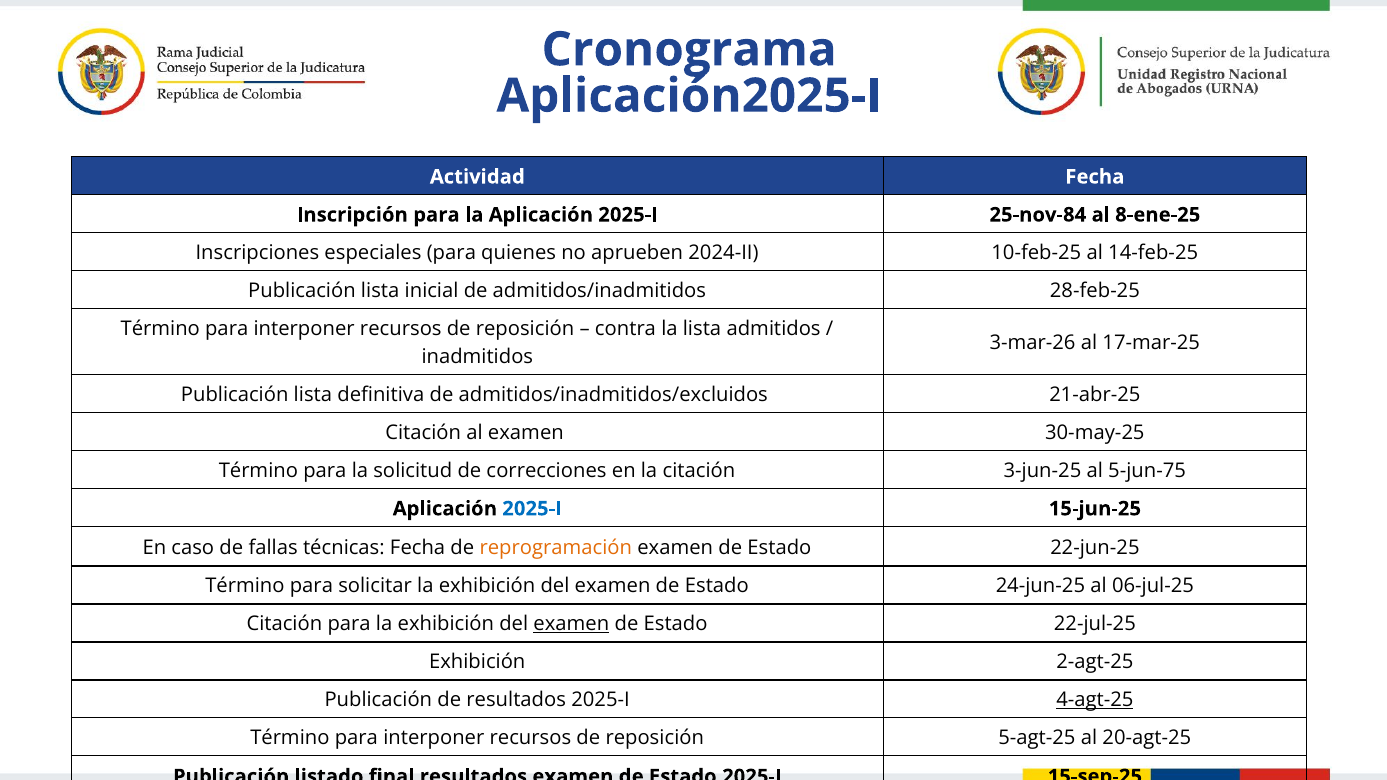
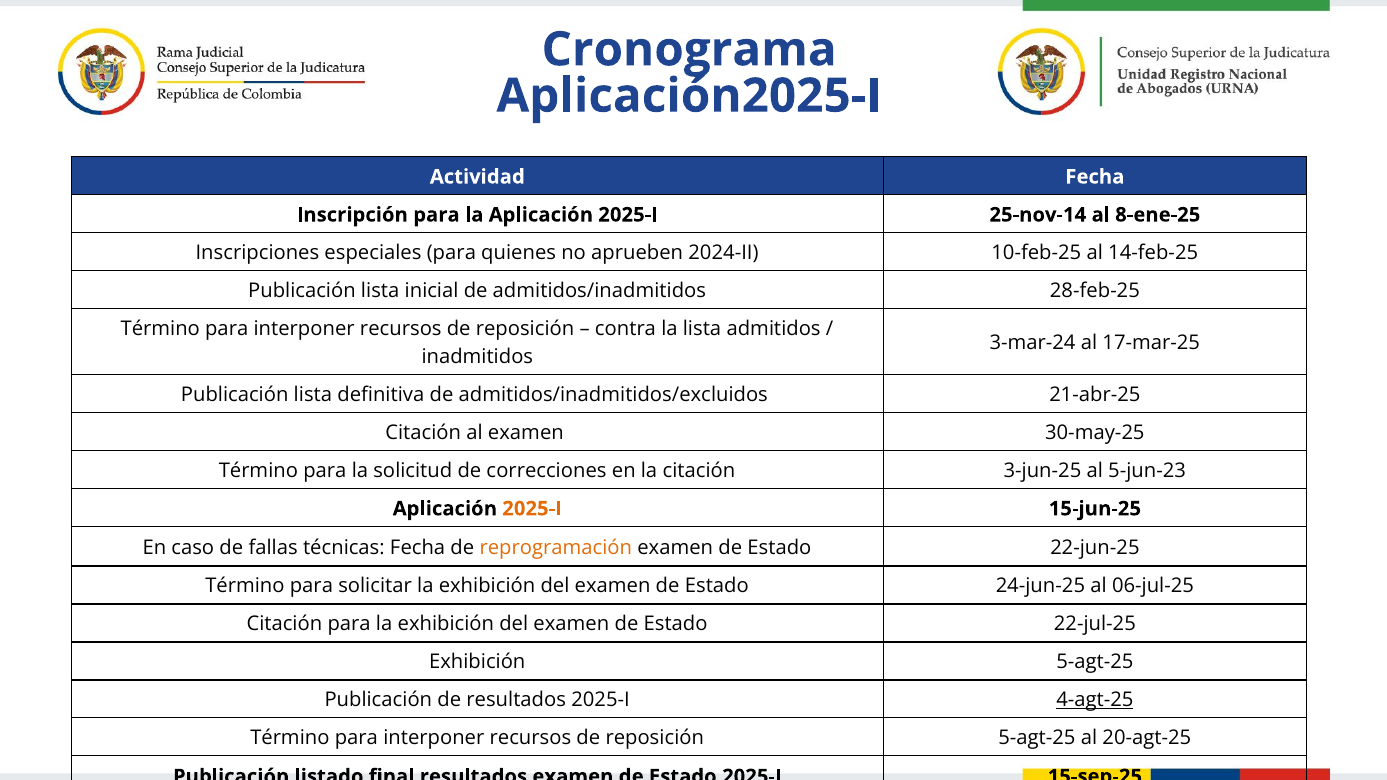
25-nov-84: 25-nov-84 -> 25-nov-14
3-mar-26: 3-mar-26 -> 3-mar-24
5-jun-75: 5-jun-75 -> 5-jun-23
2025-I at (532, 509) colour: blue -> orange
examen at (571, 624) underline: present -> none
Exhibición 2-agt-25: 2-agt-25 -> 5-agt-25
